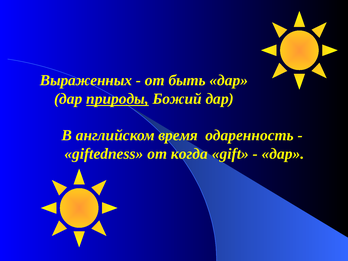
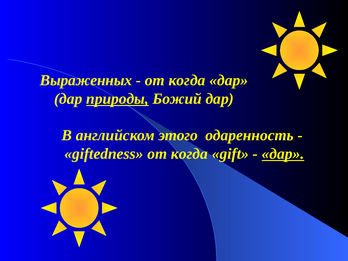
быть at (187, 80): быть -> когда
время: время -> этого
дар at (283, 154) underline: none -> present
